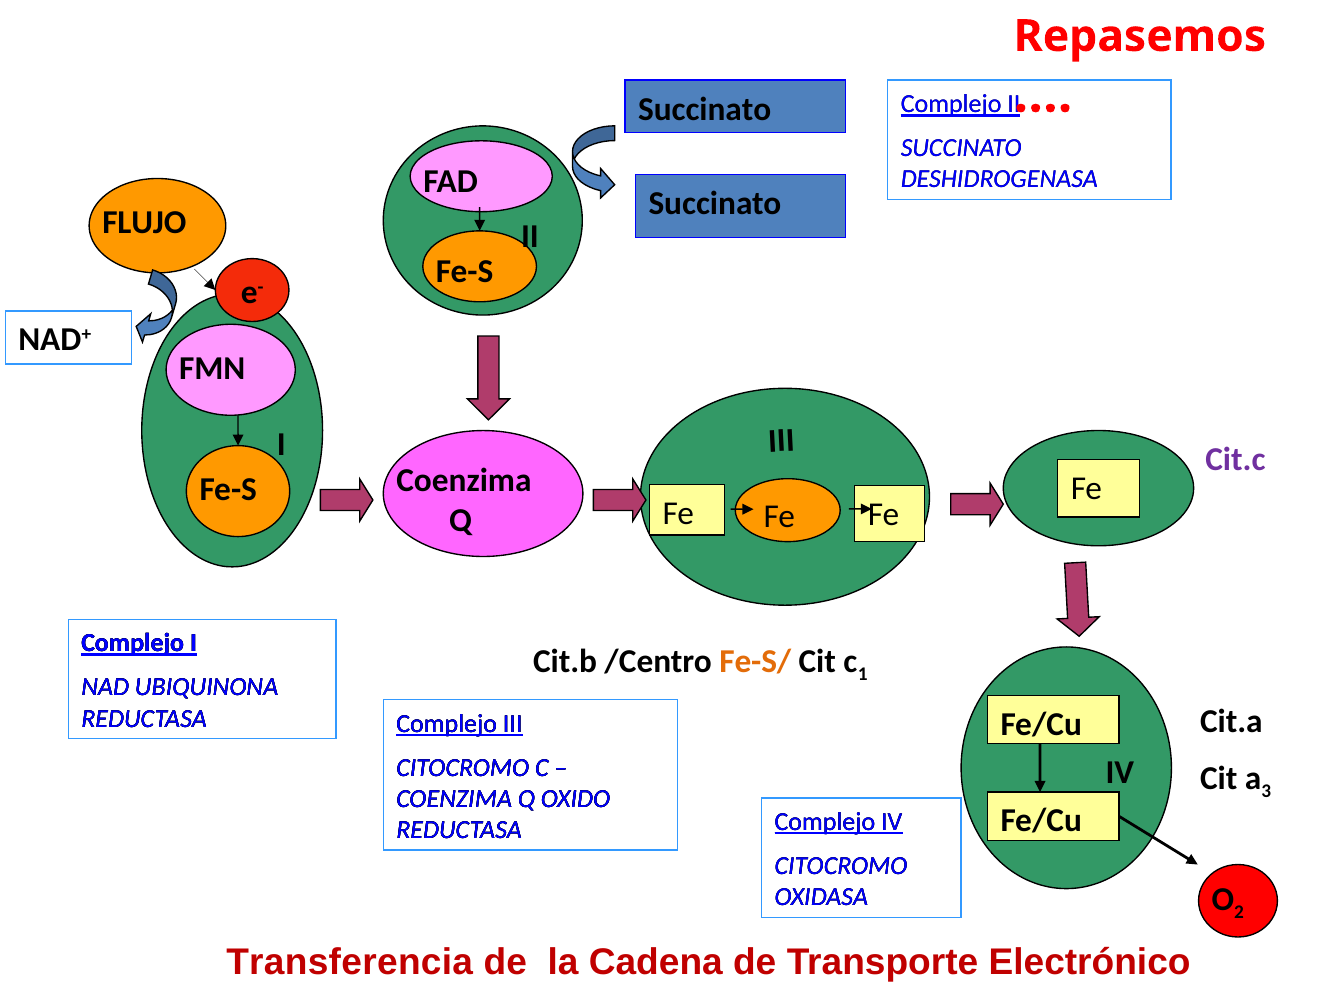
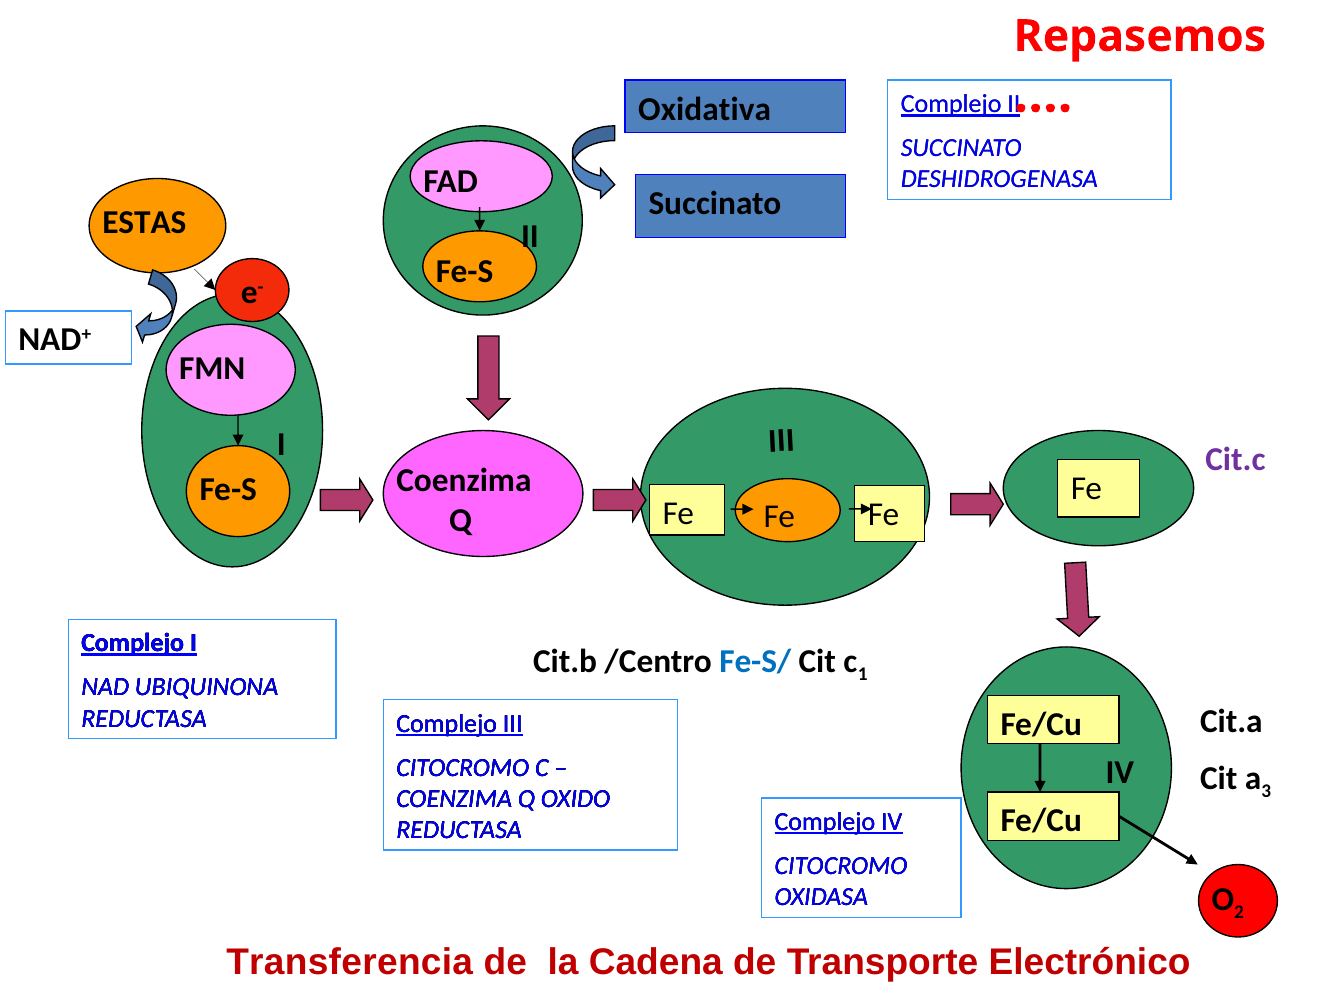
Succinato at (705, 109): Succinato -> Oxidativa
FLUJO: FLUJO -> ESTAS
Fe-S/ colour: orange -> blue
